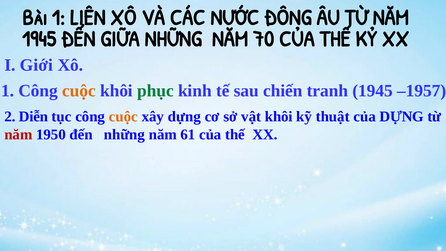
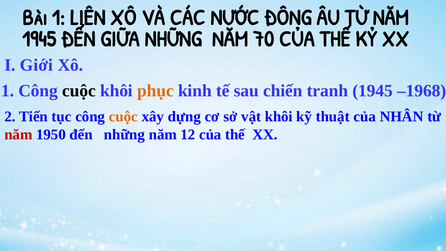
cuộc at (79, 91) colour: orange -> black
phục colour: green -> orange
–1957: –1957 -> –1968
Diễn: Diễn -> Tiến
của DỰNG: DỰNG -> NHÂN
61: 61 -> 12
